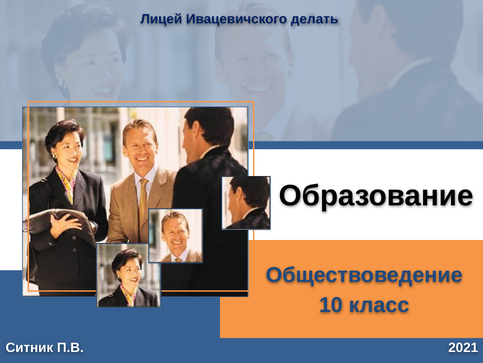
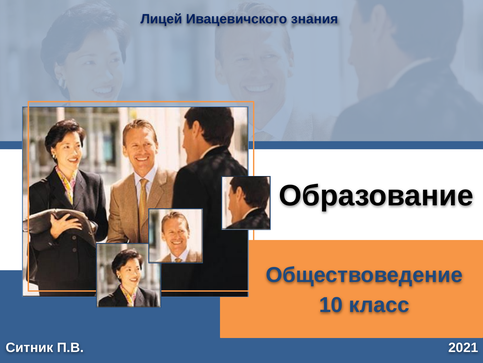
делать: делать -> знания
